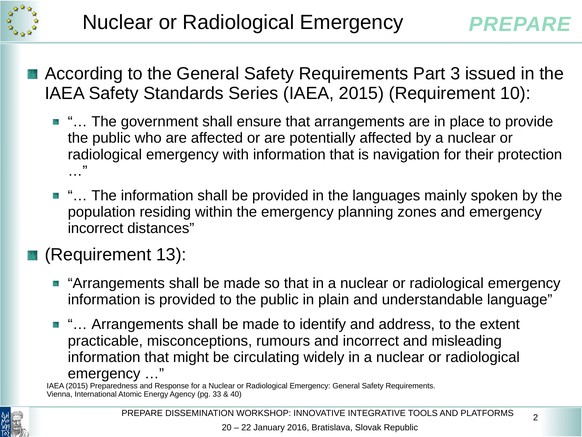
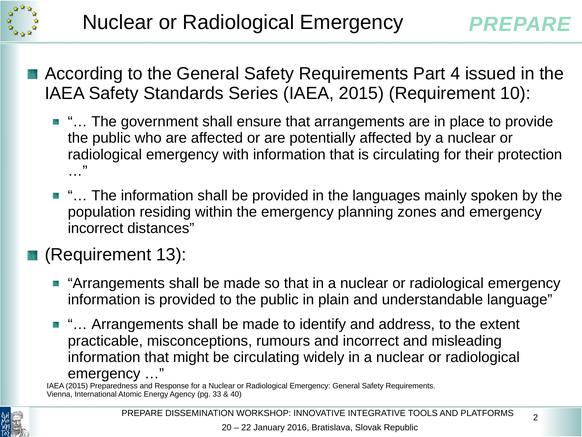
3: 3 -> 4
is navigation: navigation -> circulating
